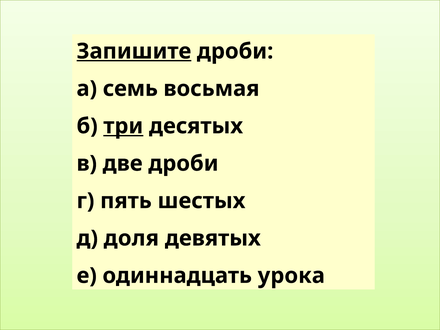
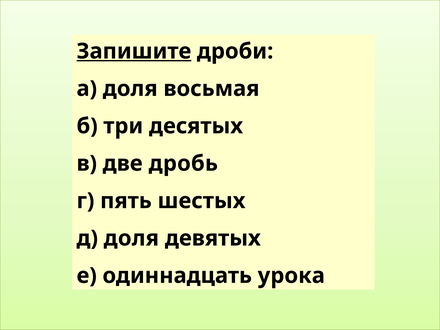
а семь: семь -> доля
три underline: present -> none
две дроби: дроби -> дробь
